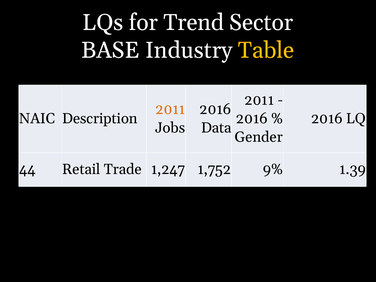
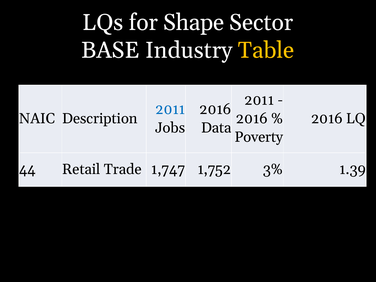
Trend: Trend -> Shape
2011 at (170, 109) colour: orange -> blue
Gender: Gender -> Poverty
1,247: 1,247 -> 1,747
9%: 9% -> 3%
